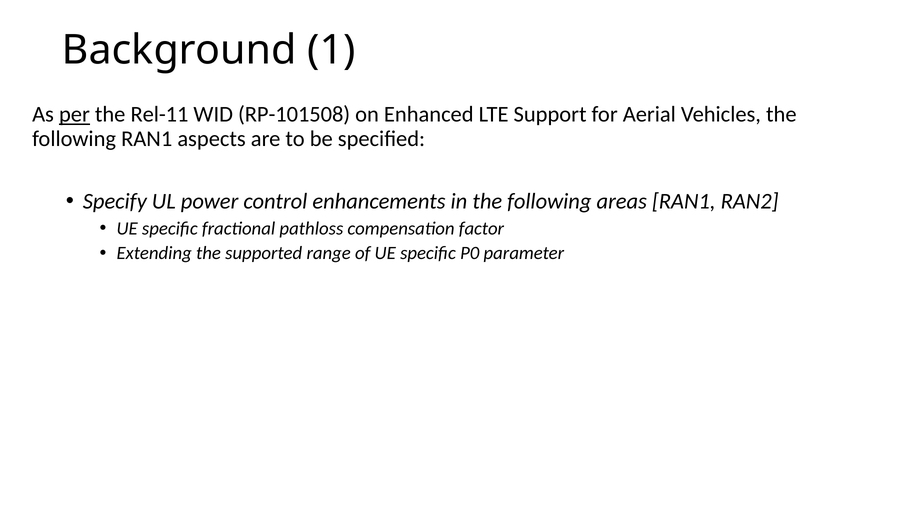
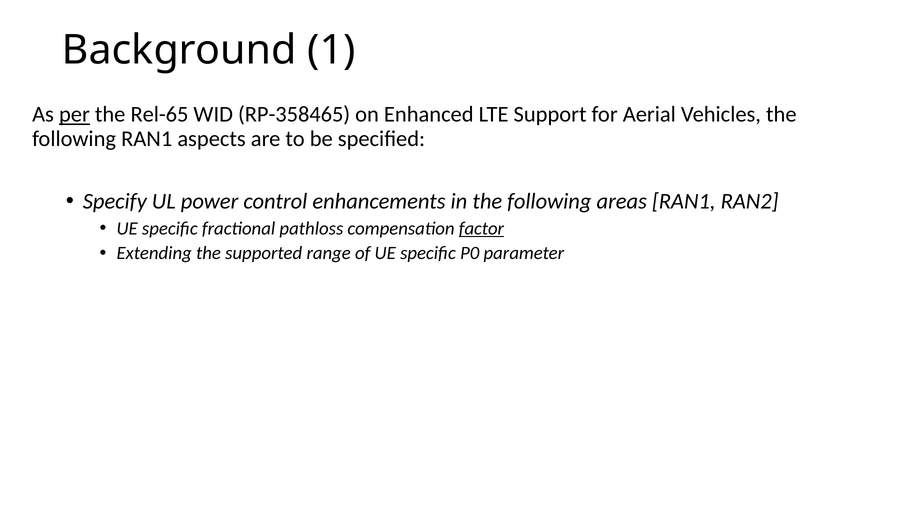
Rel-11: Rel-11 -> Rel-65
RP-101508: RP-101508 -> RP-358465
factor underline: none -> present
